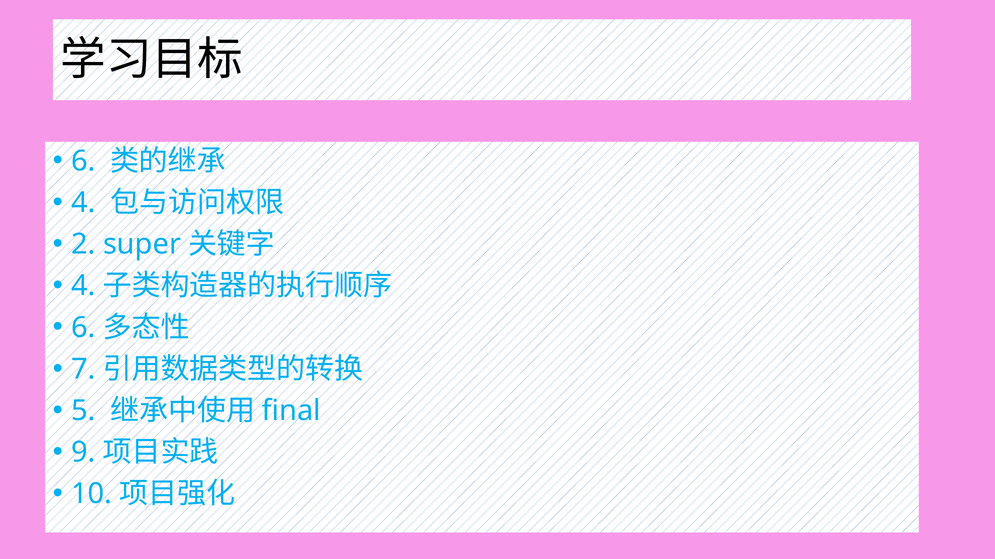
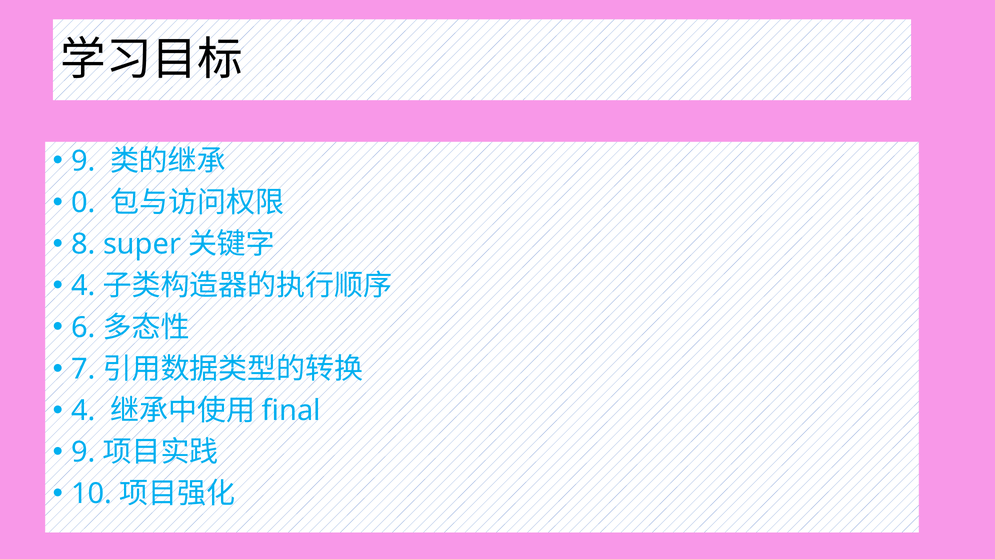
6 at (84, 161): 6 -> 9
4 at (84, 203): 4 -> 0
2: 2 -> 8
5 at (84, 411): 5 -> 4
